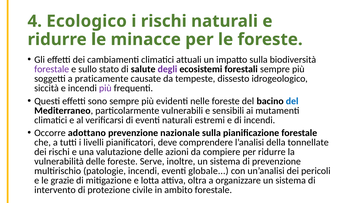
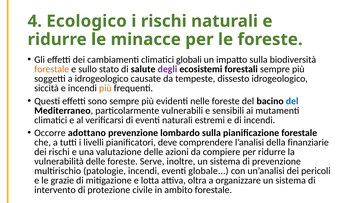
attuali: attuali -> globali
forestale at (52, 69) colour: purple -> orange
a praticamente: praticamente -> idrogeologico
più at (105, 88) colour: purple -> orange
nazionale: nazionale -> lombardo
tonnellate: tonnellate -> finanziarie
